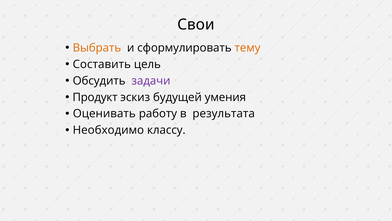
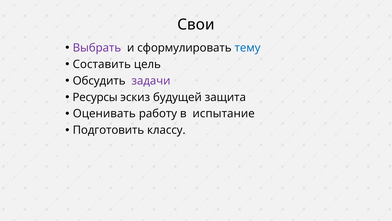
Выбрать colour: orange -> purple
тему colour: orange -> blue
Продукт: Продукт -> Ресурсы
умения: умения -> защита
результата: результата -> испытание
Необходимо: Необходимо -> Подготовить
